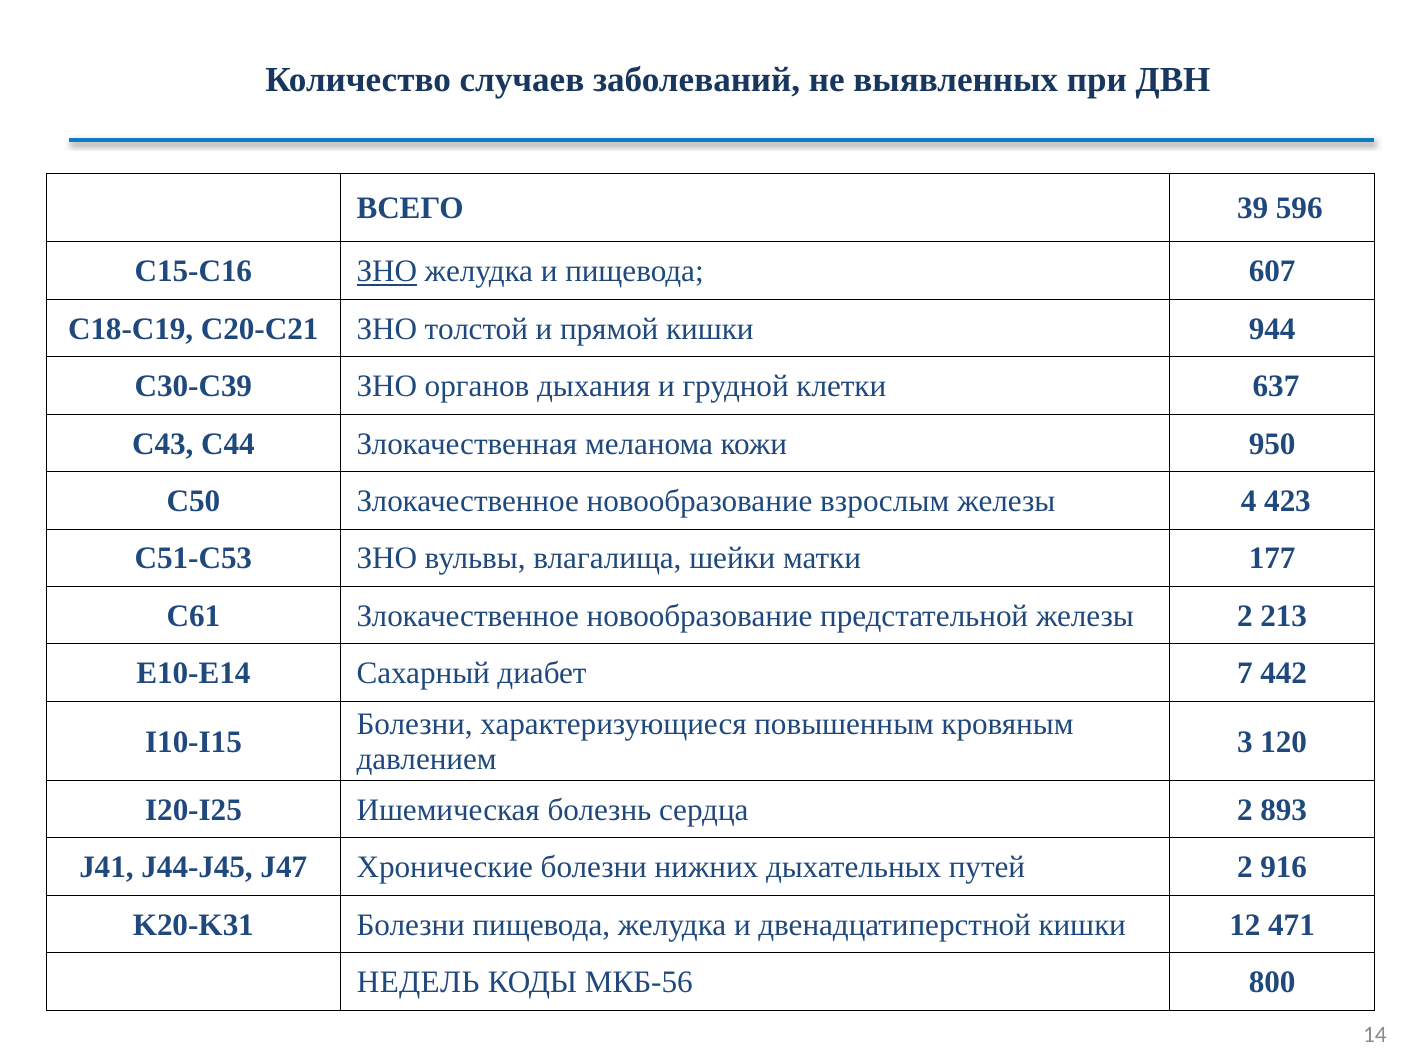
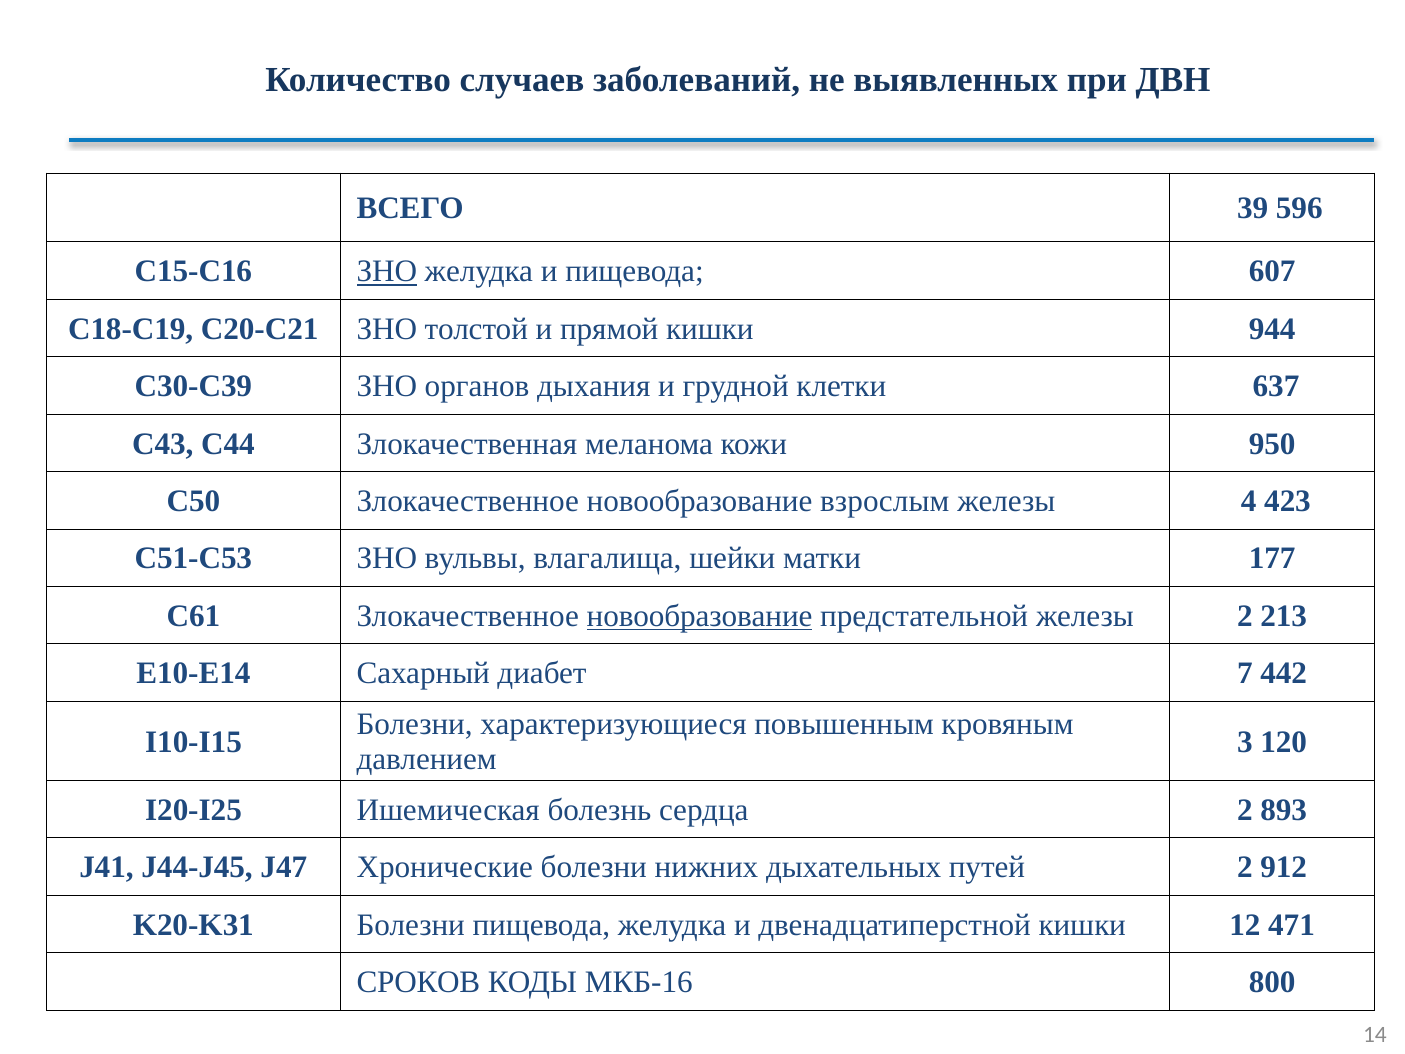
новообразование at (700, 616) underline: none -> present
916: 916 -> 912
НЕДЕЛЬ: НЕДЕЛЬ -> СРОКОВ
МКБ-56: МКБ-56 -> МКБ-16
